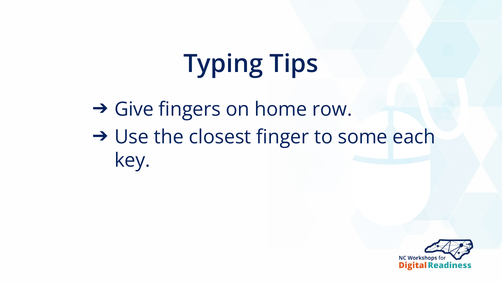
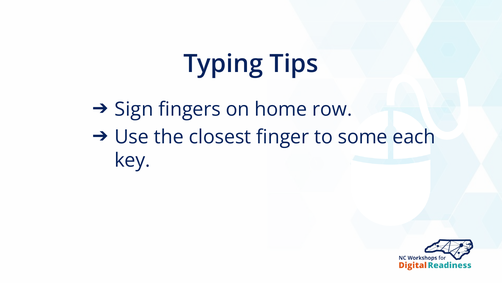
Give: Give -> Sign
